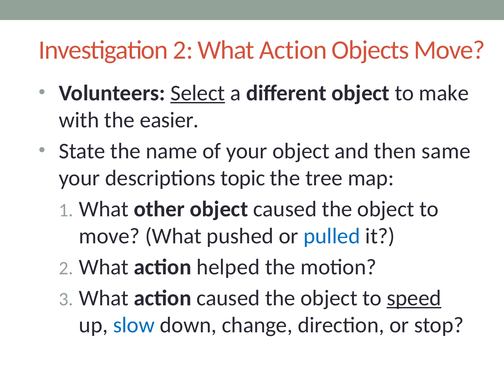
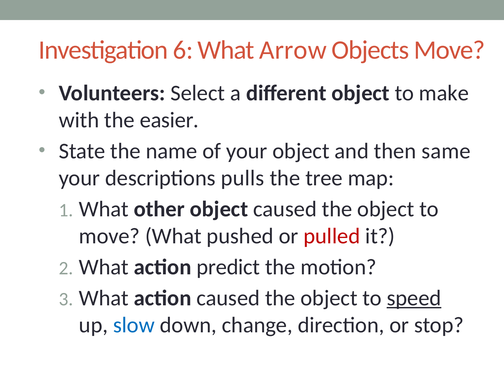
Investigation 2: 2 -> 6
Action at (293, 50): Action -> Arrow
Select underline: present -> none
topic: topic -> pulls
pulled colour: blue -> red
helped: helped -> predict
